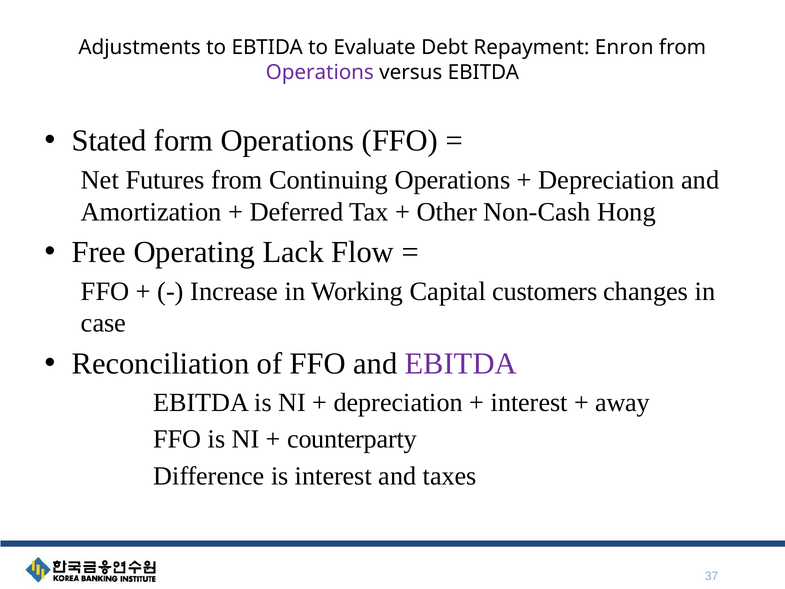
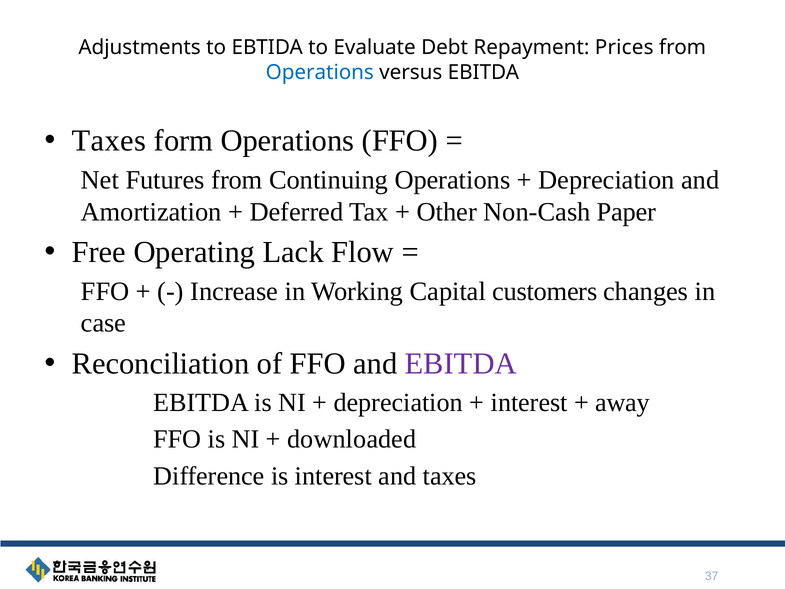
Enron: Enron -> Prices
Operations at (320, 72) colour: purple -> blue
Stated at (109, 141): Stated -> Taxes
Hong: Hong -> Paper
counterparty: counterparty -> downloaded
